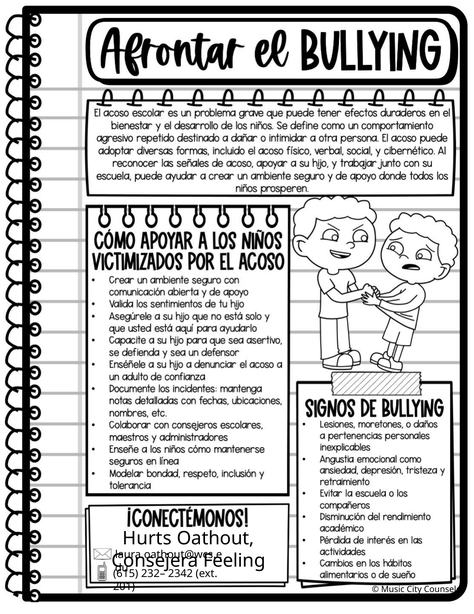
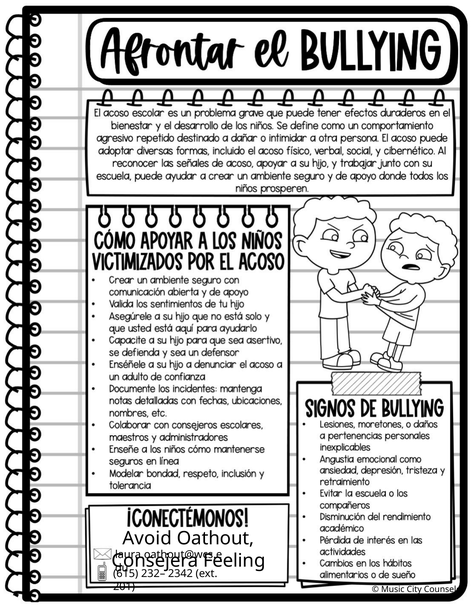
Hurts: Hurts -> Avoid
